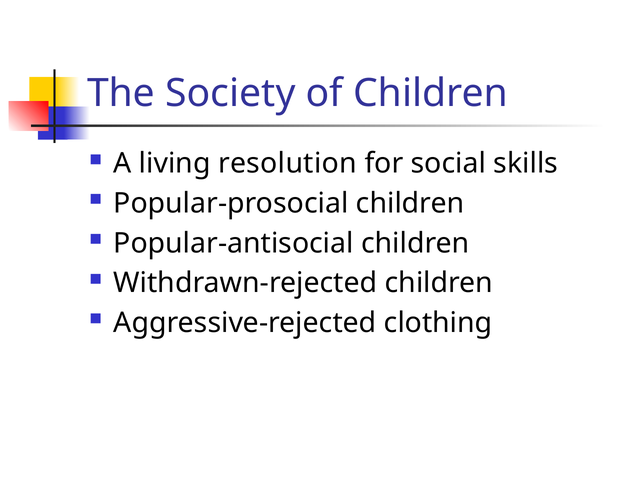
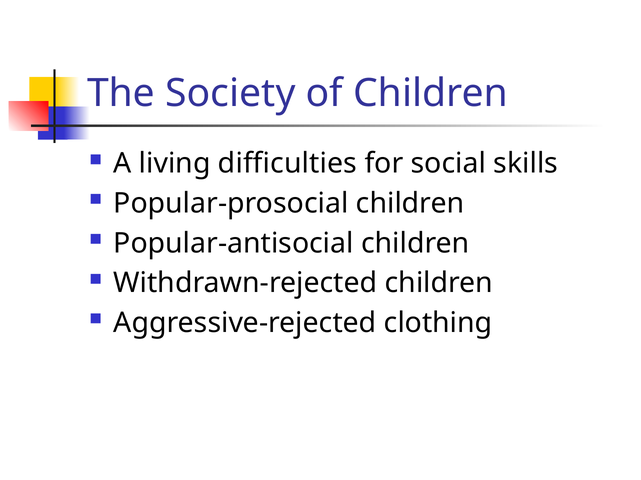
resolution: resolution -> difficulties
